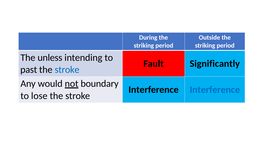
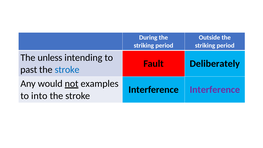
Significantly: Significantly -> Deliberately
boundary: boundary -> examples
Interference at (215, 90) colour: blue -> purple
lose: lose -> into
